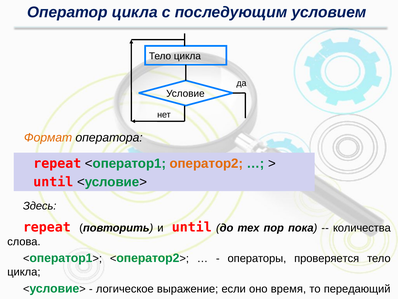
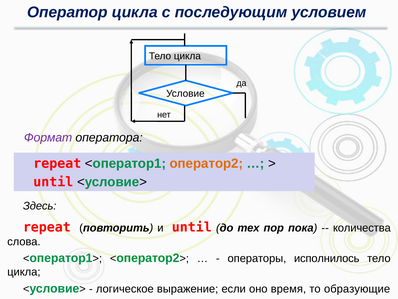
Формат colour: orange -> purple
проверяется: проверяется -> исполнилось
передающий: передающий -> образующие
